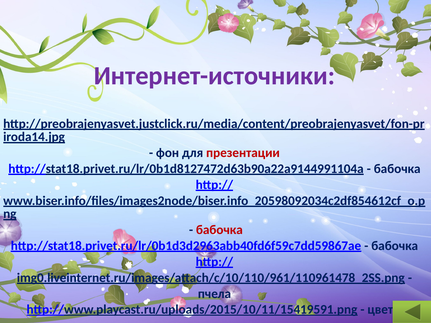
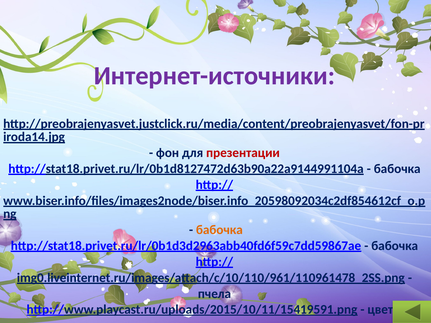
бабочка at (219, 230) colour: red -> orange
